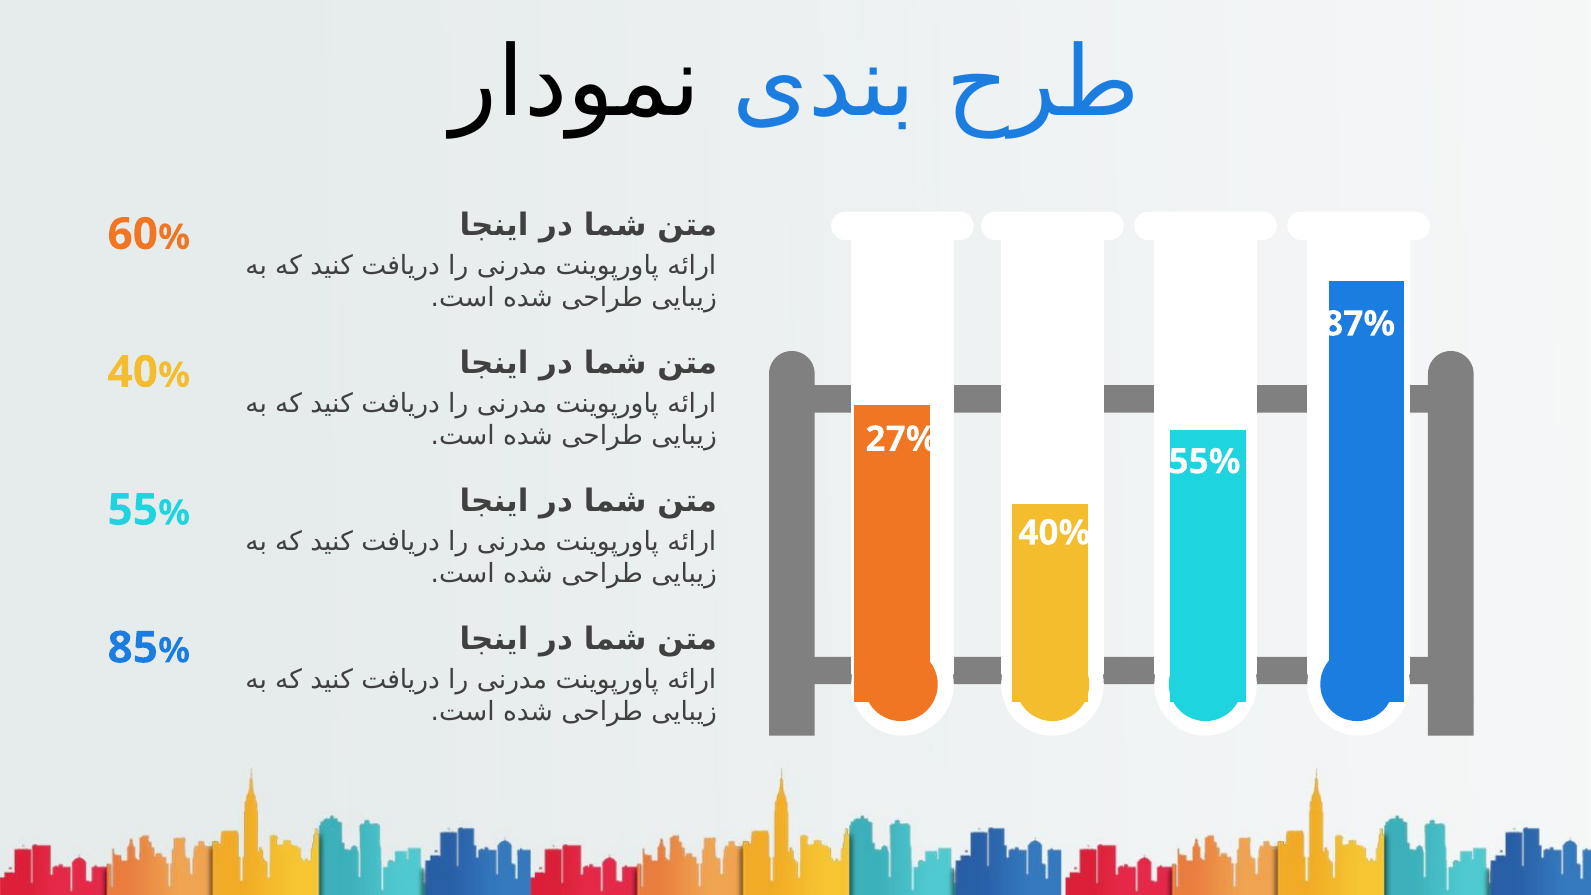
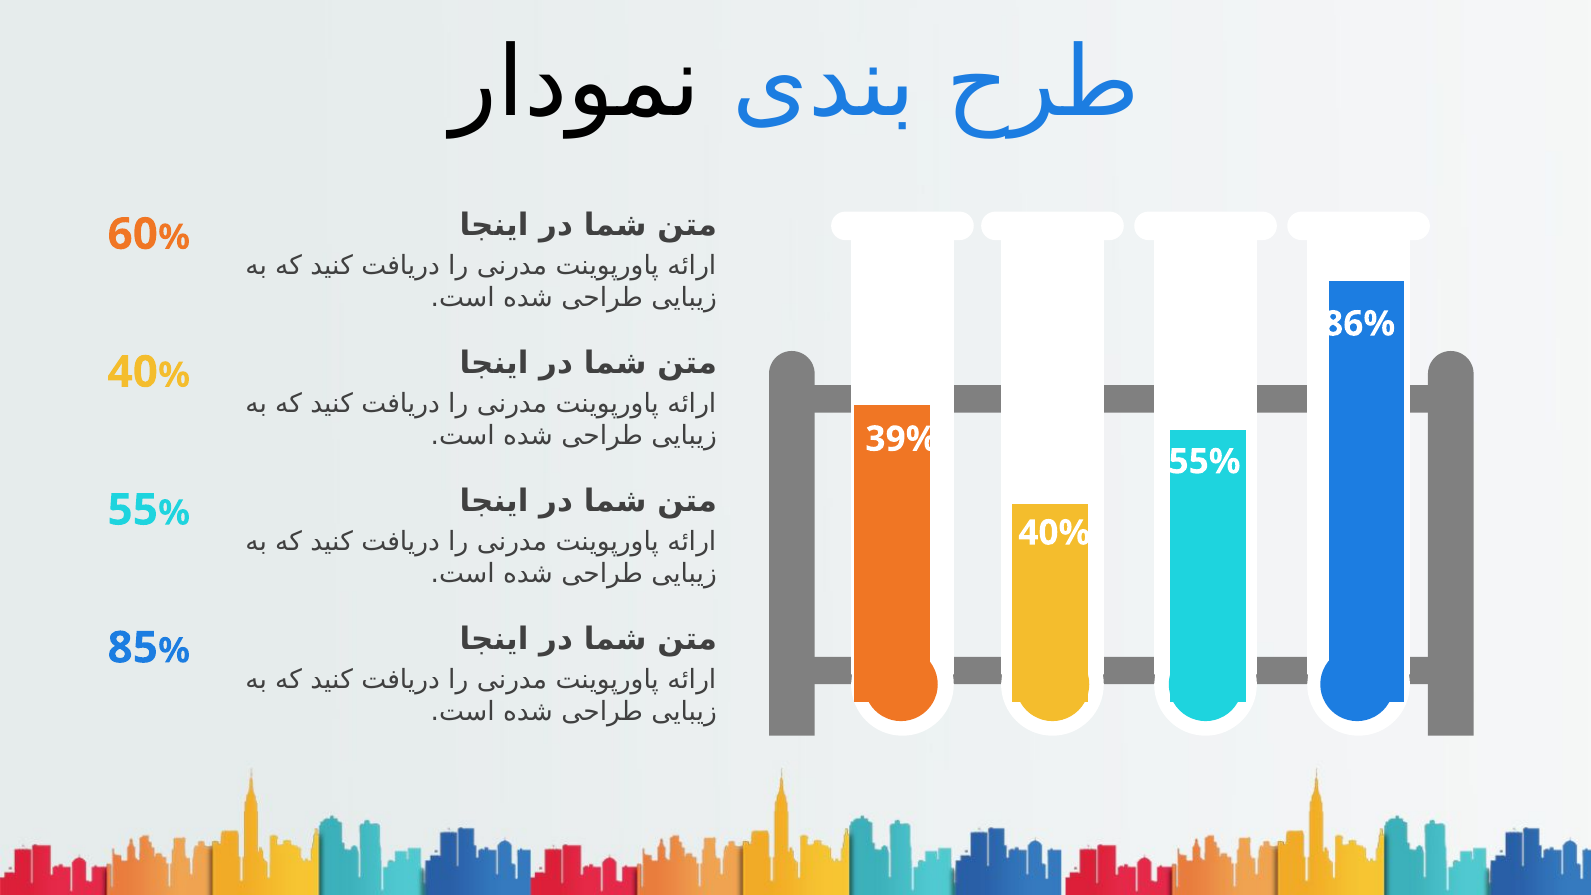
87%: 87% -> 86%
27%: 27% -> 39%
